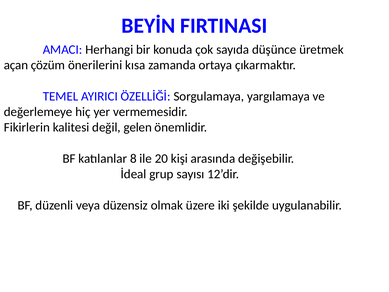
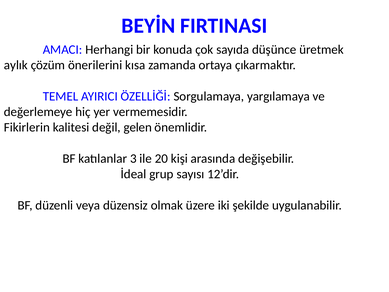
açan: açan -> aylık
8: 8 -> 3
